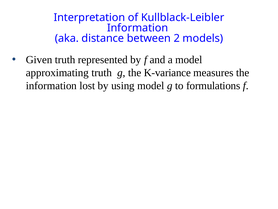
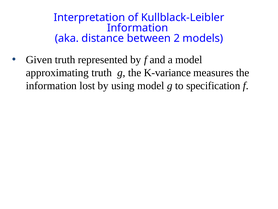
formulations: formulations -> specification
